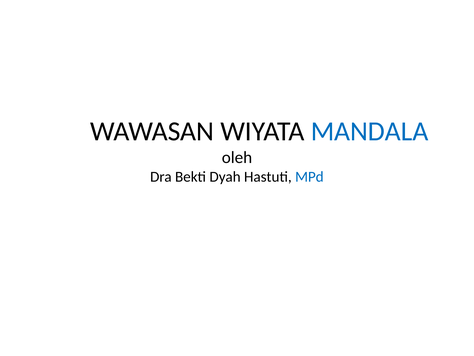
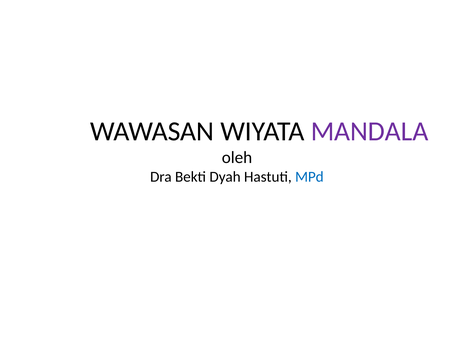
MANDALA colour: blue -> purple
